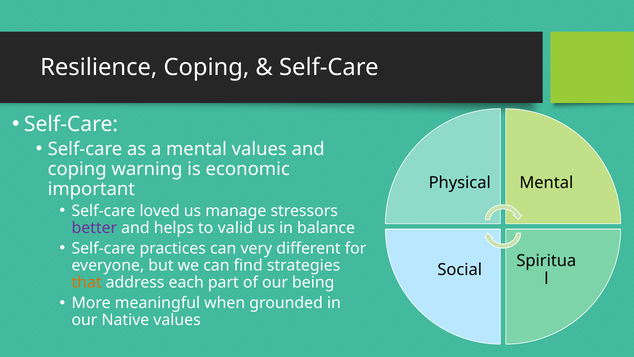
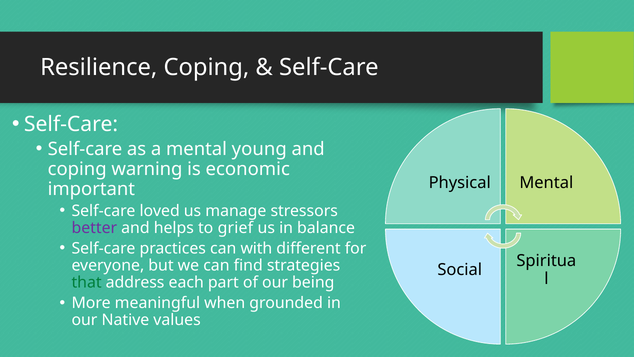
mental values: values -> young
valid: valid -> grief
very: very -> with
that colour: orange -> green
